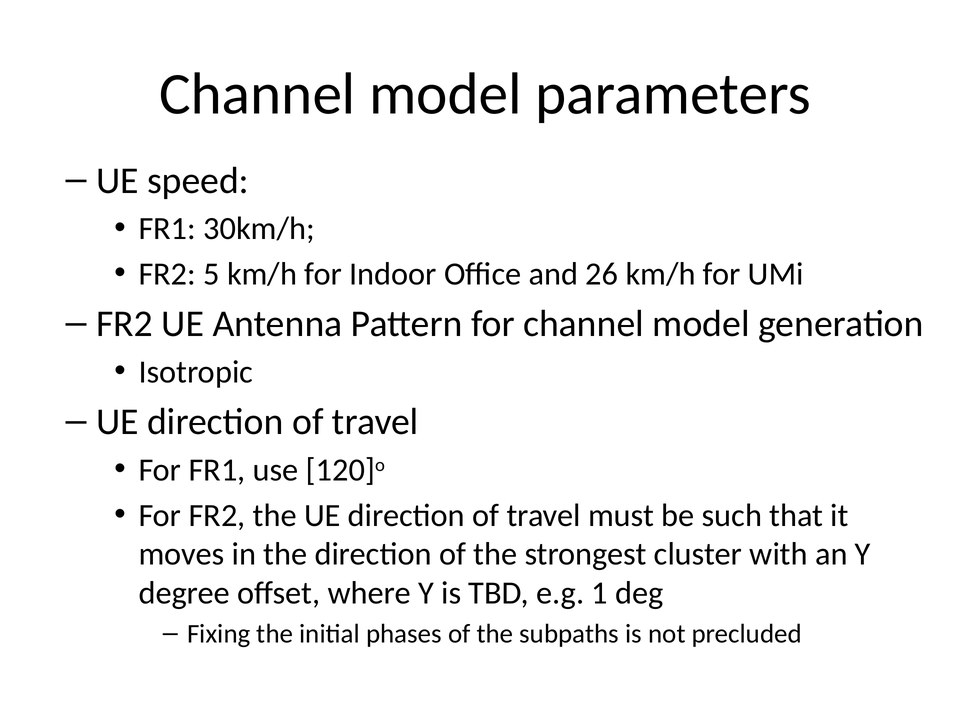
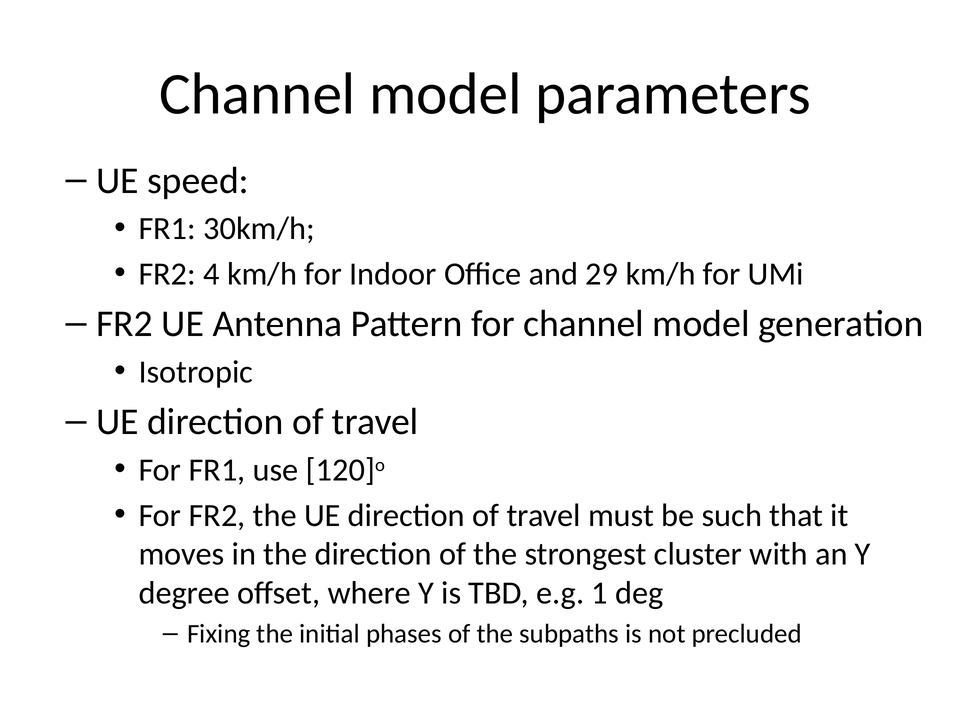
5: 5 -> 4
26: 26 -> 29
